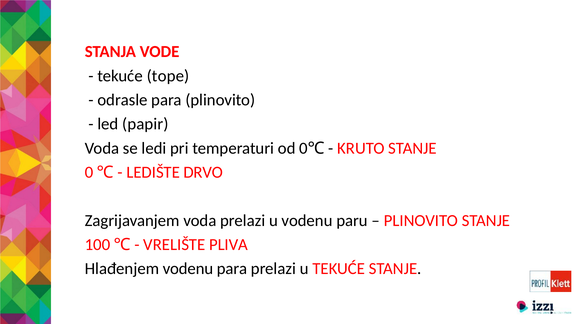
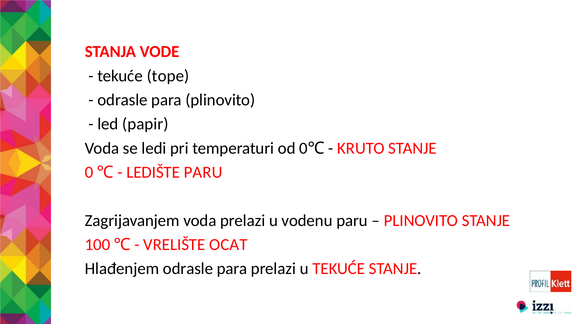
LEDIŠTE DRVO: DRVO -> PARU
PLIVA: PLIVA -> OCAT
Hlađenjem vodenu: vodenu -> odrasle
